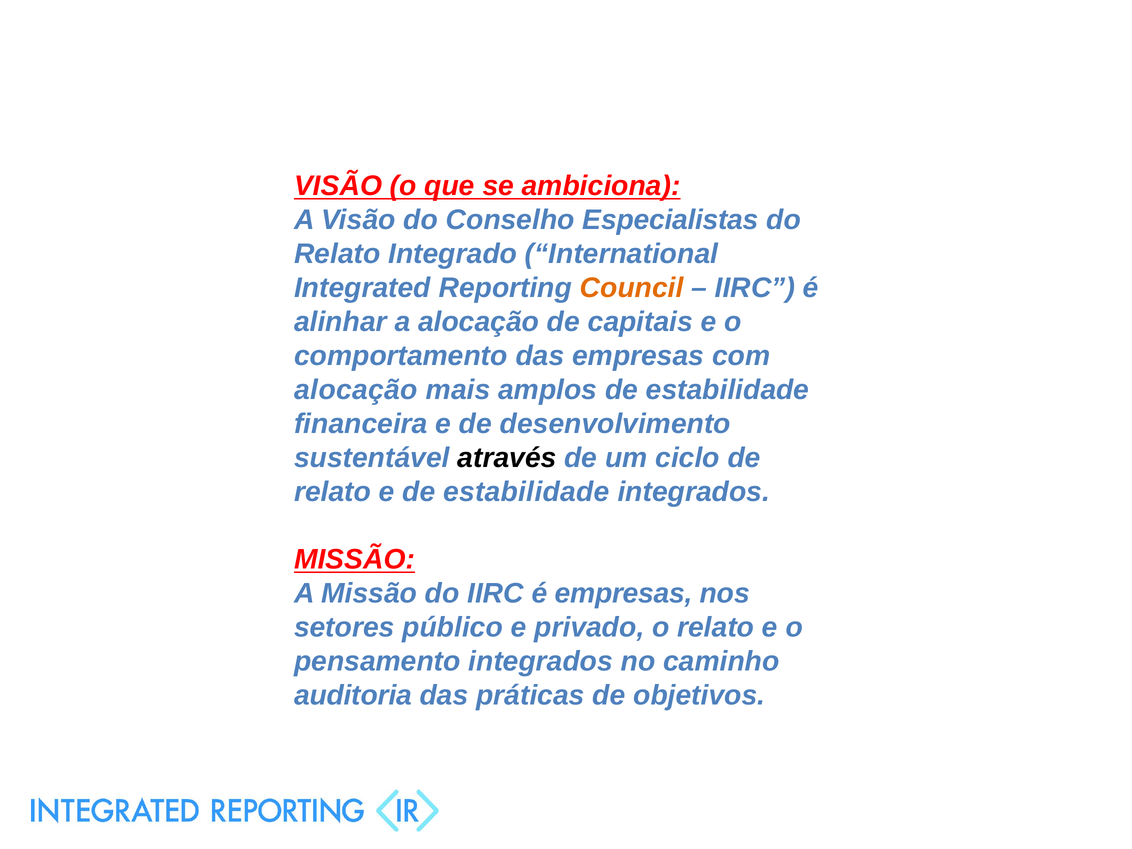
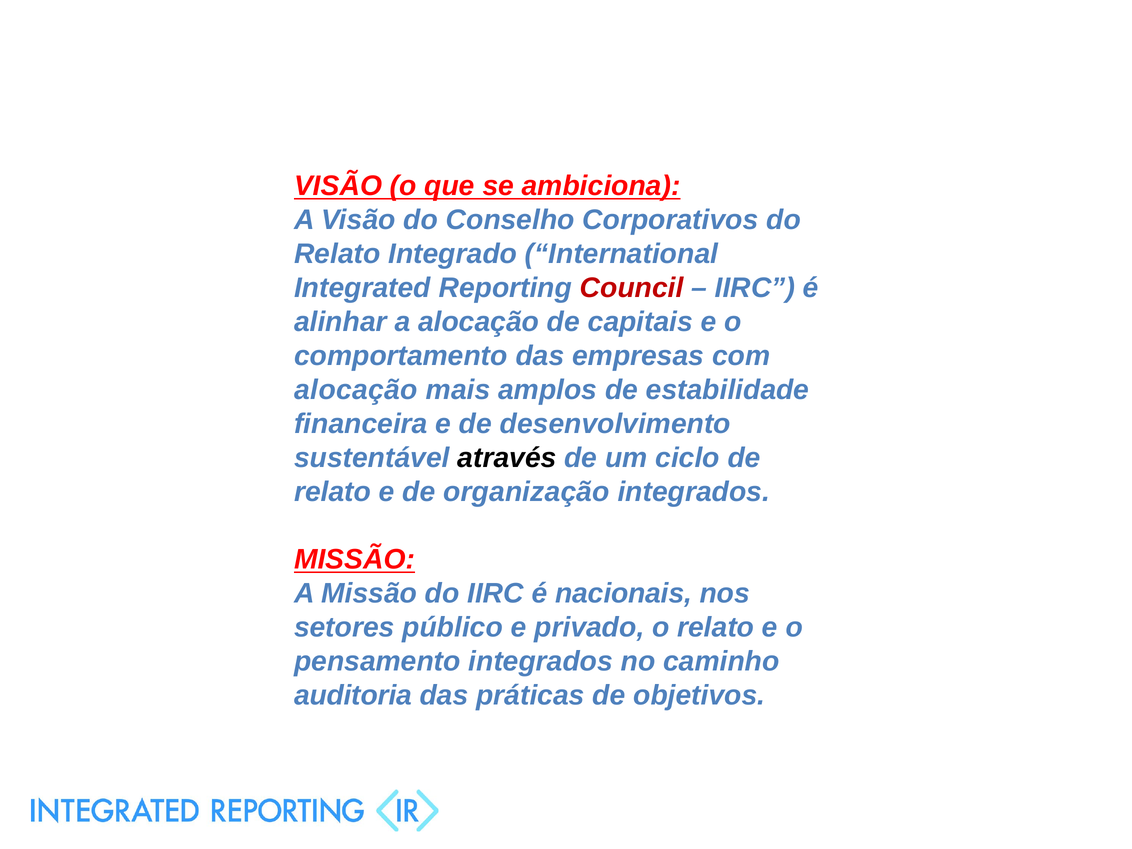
Especialistas: Especialistas -> Corporativos
Council colour: orange -> red
e de estabilidade: estabilidade -> organização
é empresas: empresas -> nacionais
